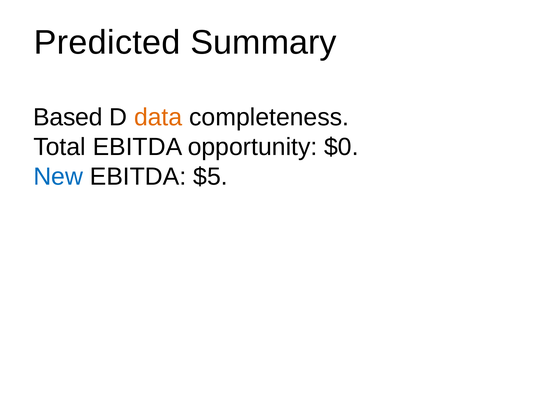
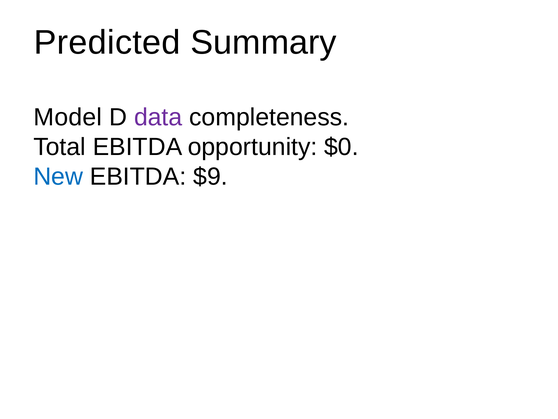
Based: Based -> Model
data colour: orange -> purple
$5: $5 -> $9
